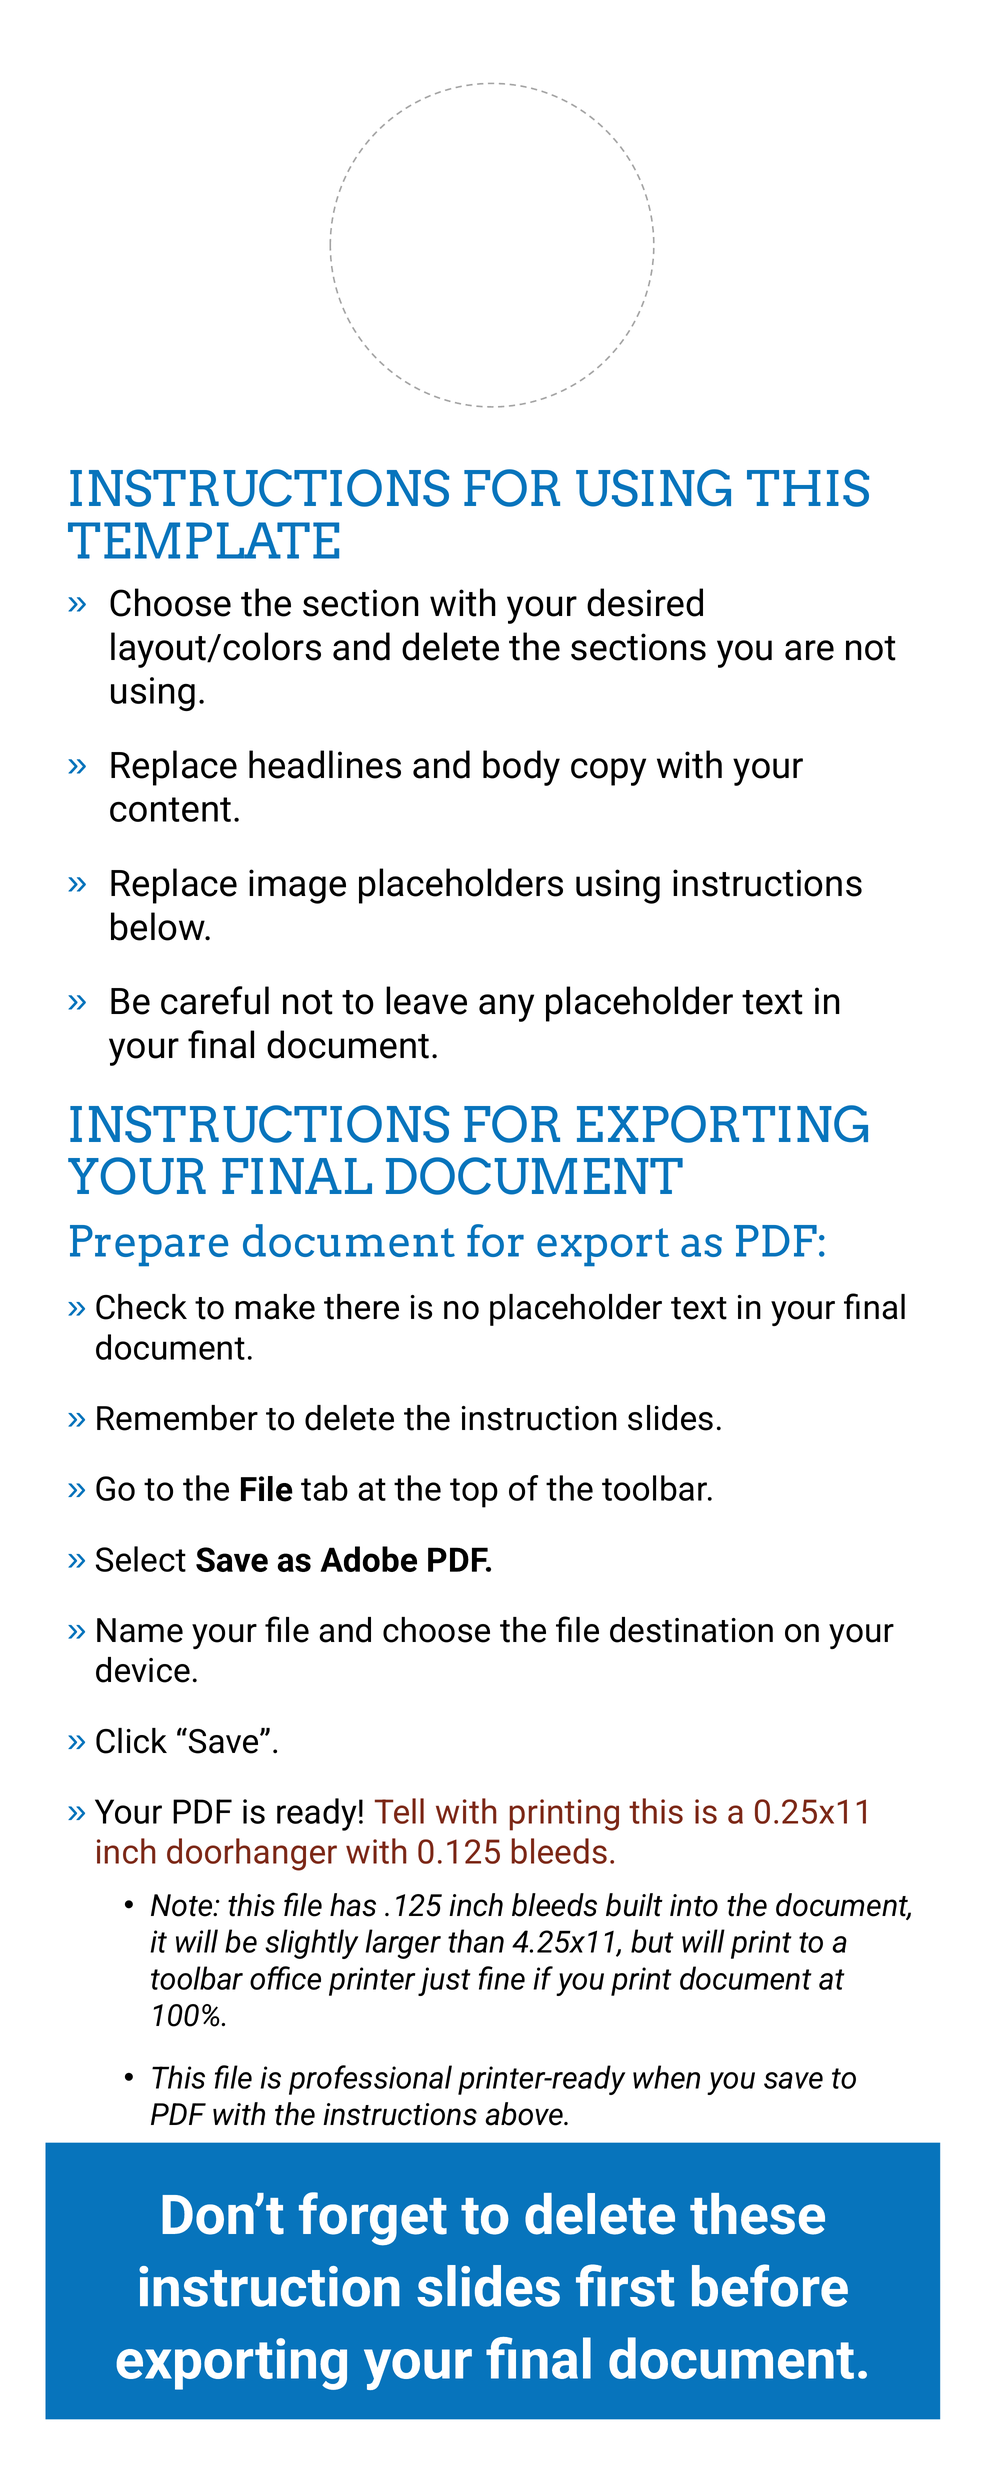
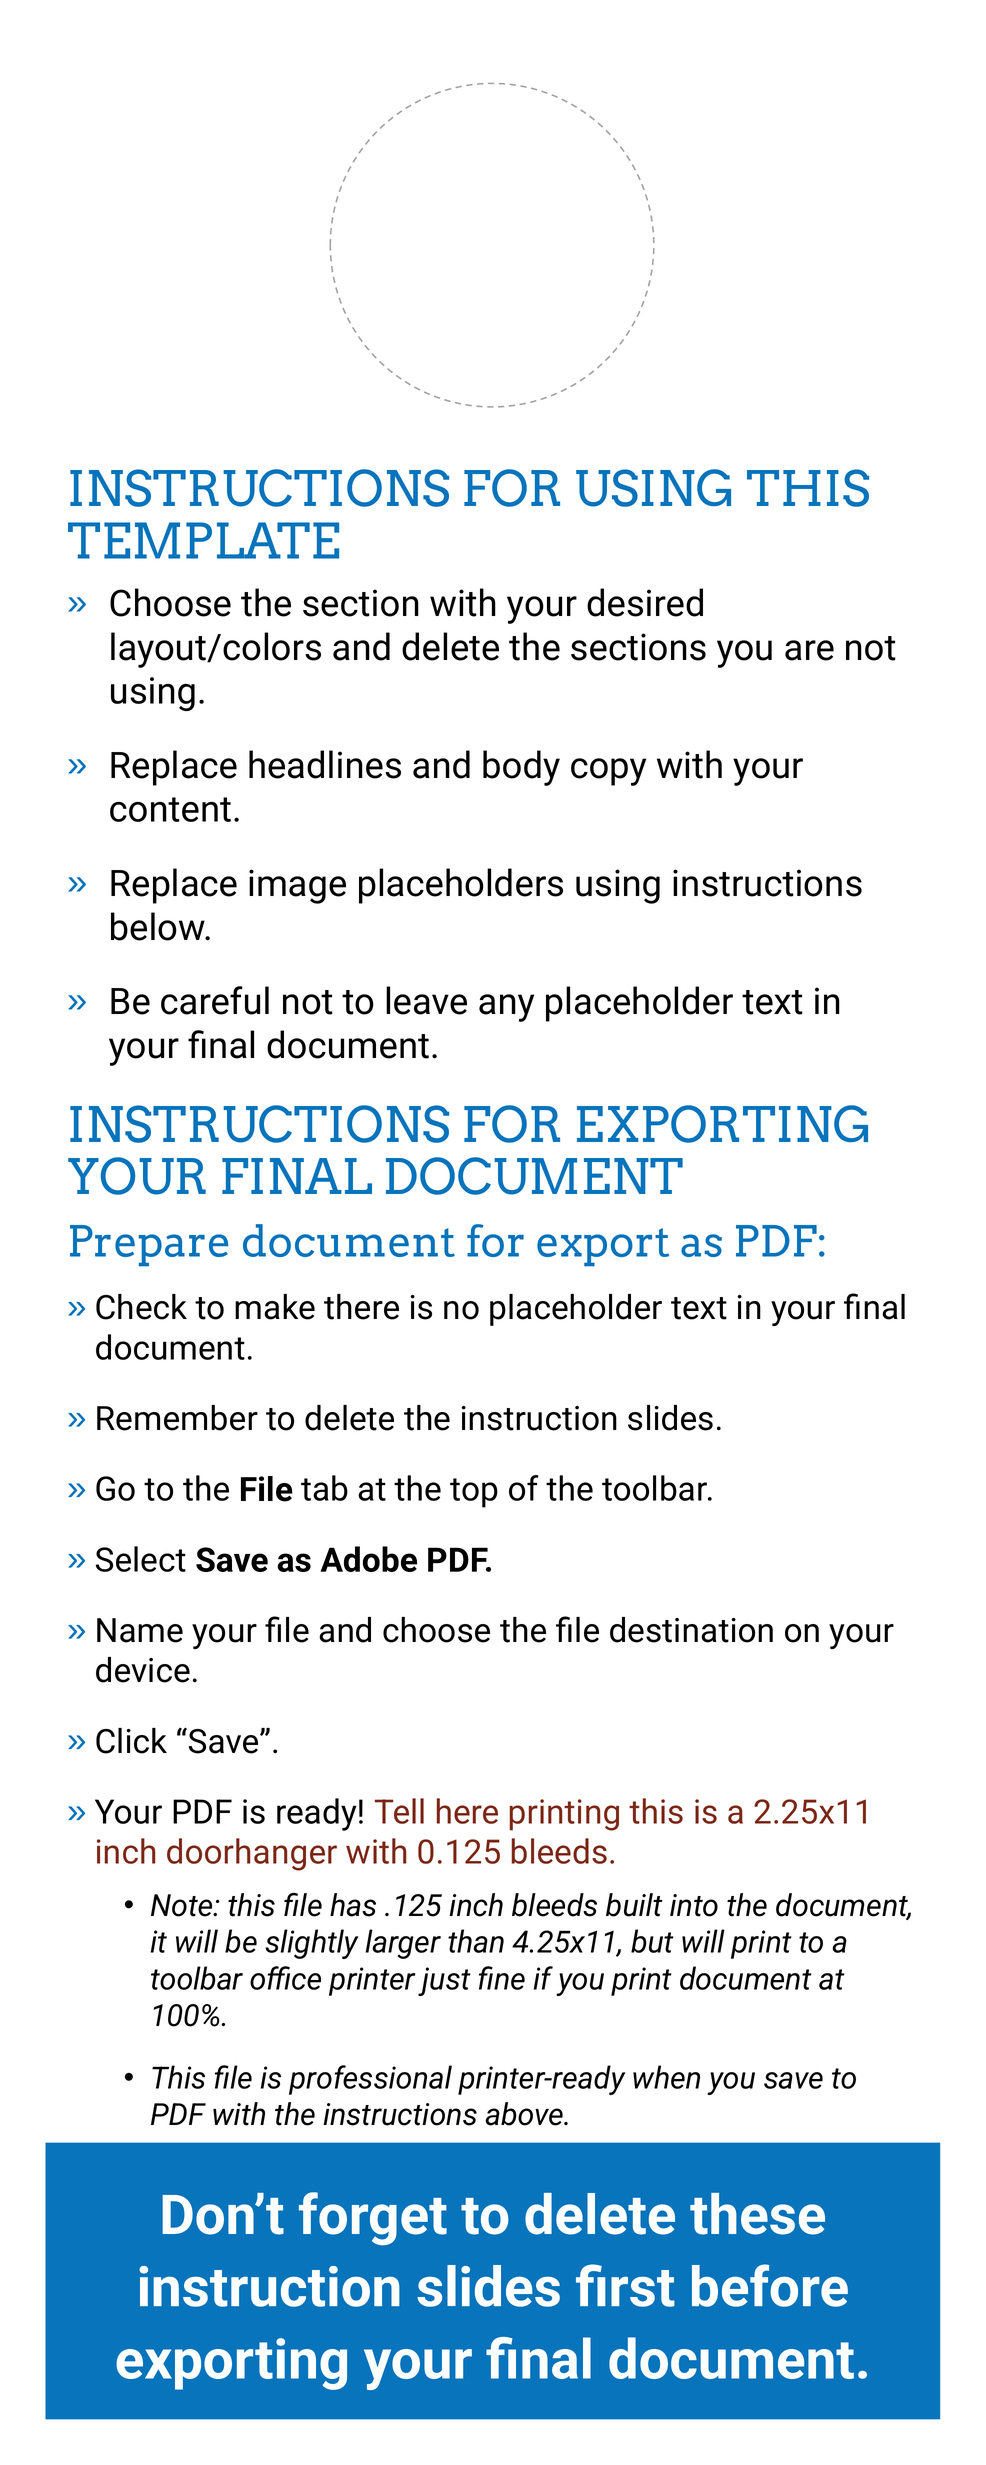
Tell with: with -> here
0.25x11: 0.25x11 -> 2.25x11
